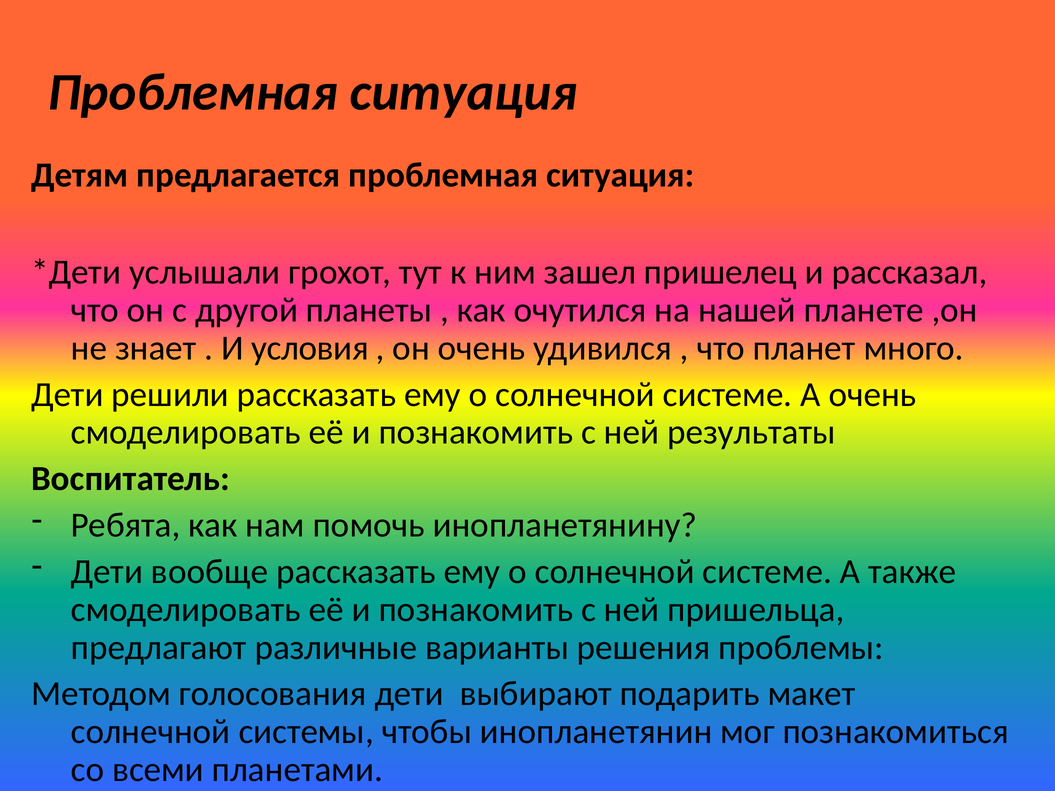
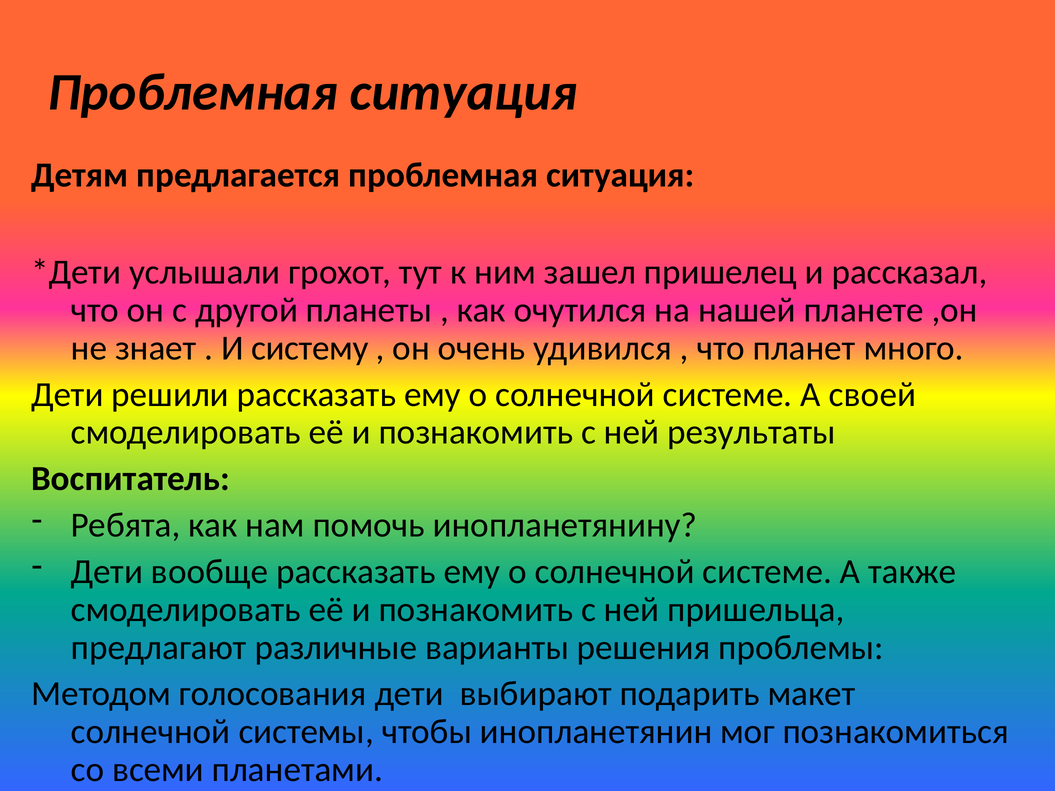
условия: условия -> систему
А очень: очень -> своей
